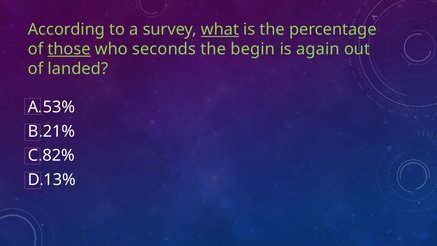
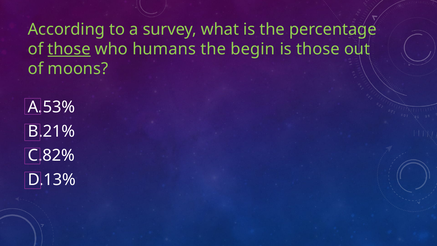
what underline: present -> none
seconds: seconds -> humans
is again: again -> those
landed: landed -> moons
